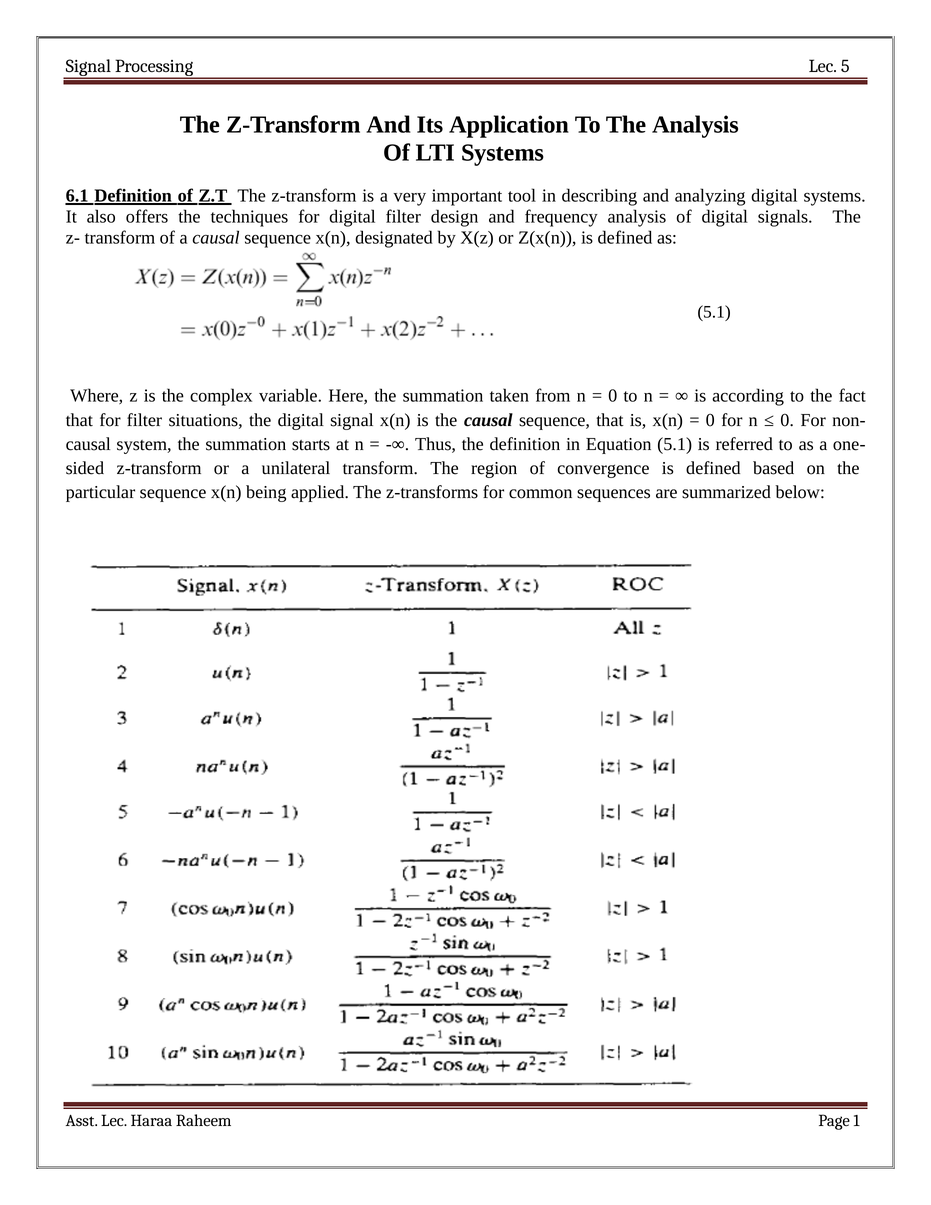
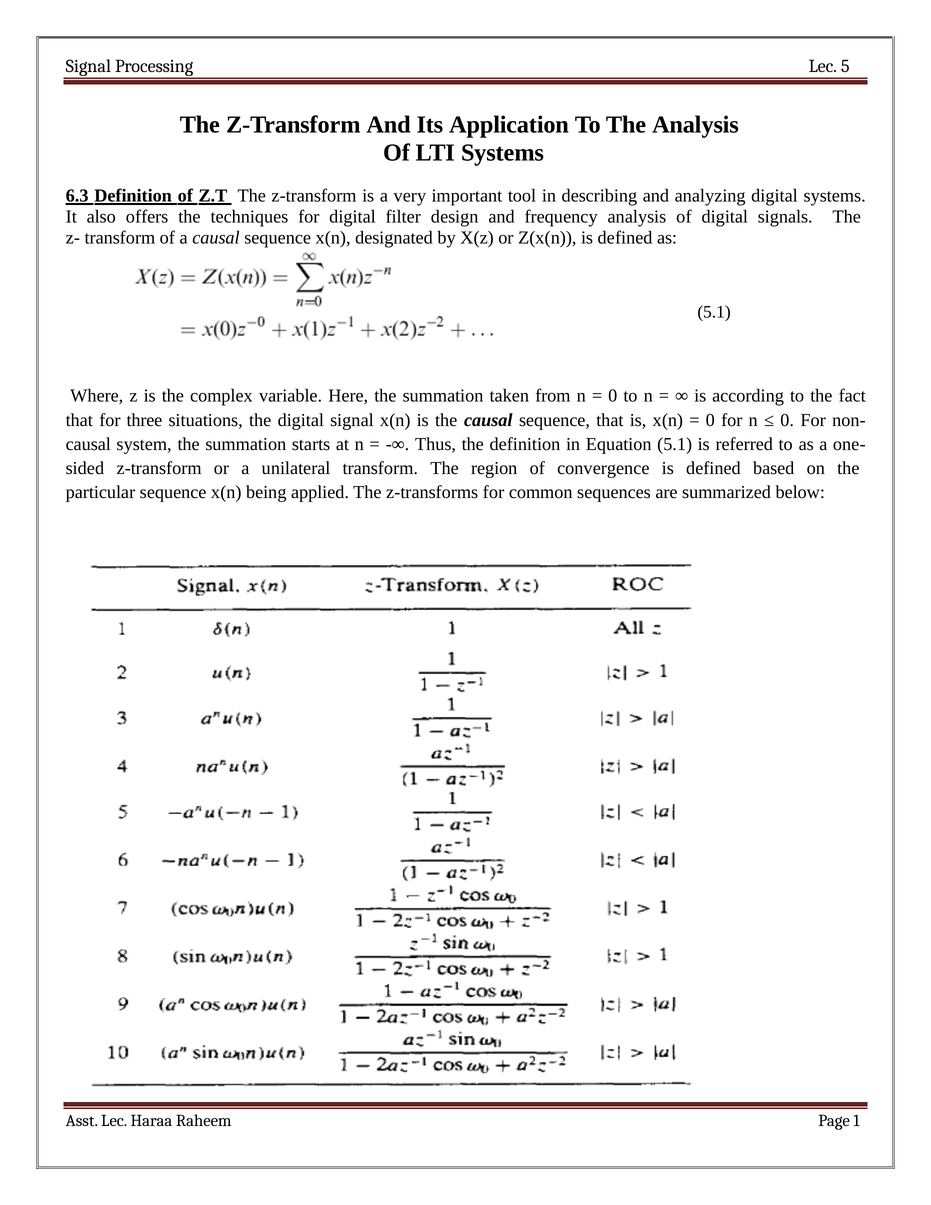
6.1: 6.1 -> 6.3
for filter: filter -> three
